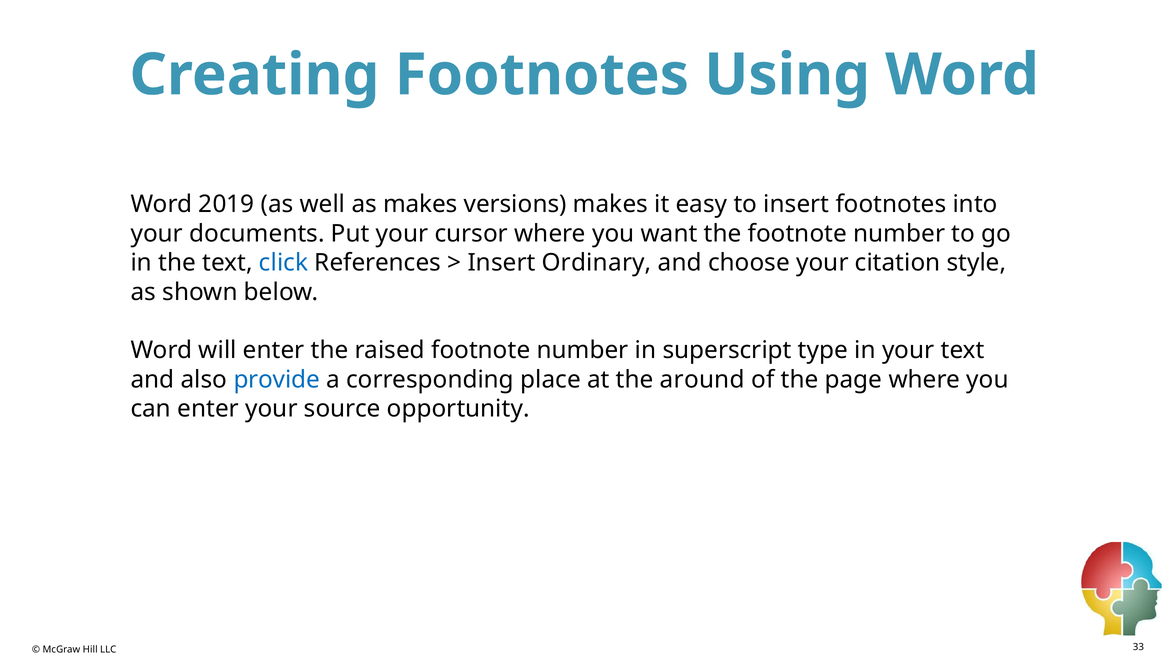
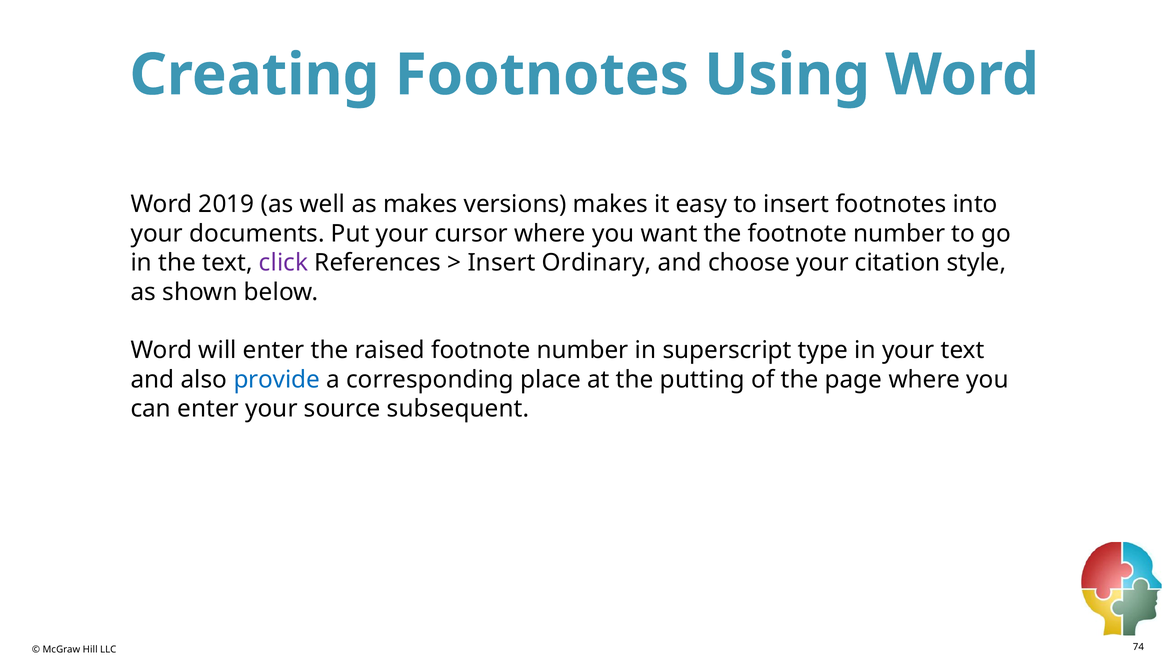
click colour: blue -> purple
around: around -> putting
opportunity: opportunity -> subsequent
33: 33 -> 74
